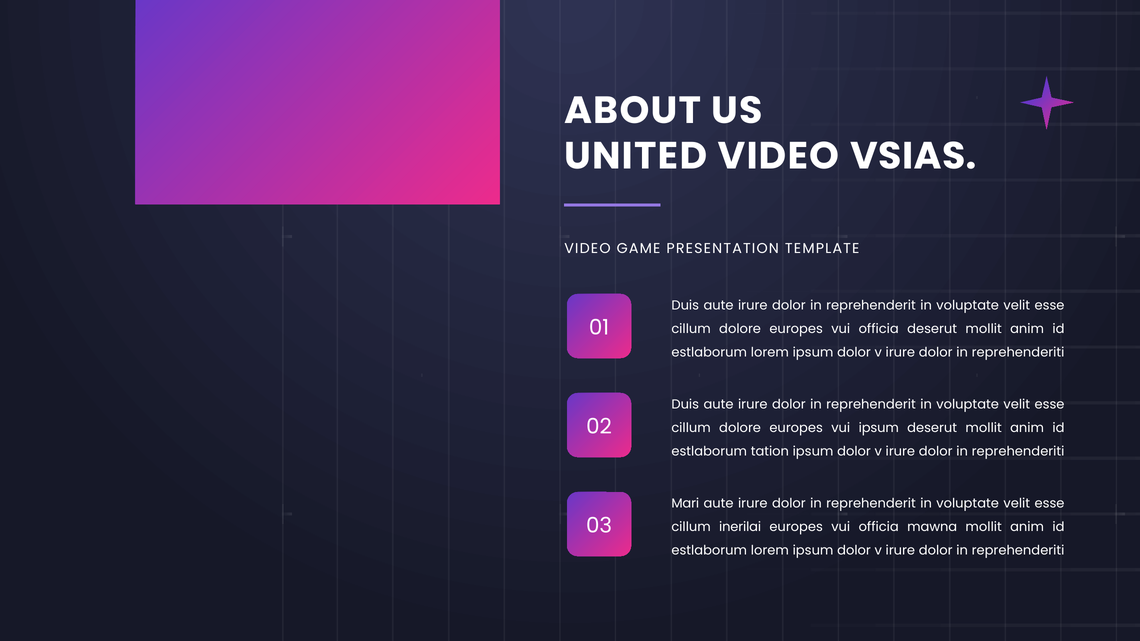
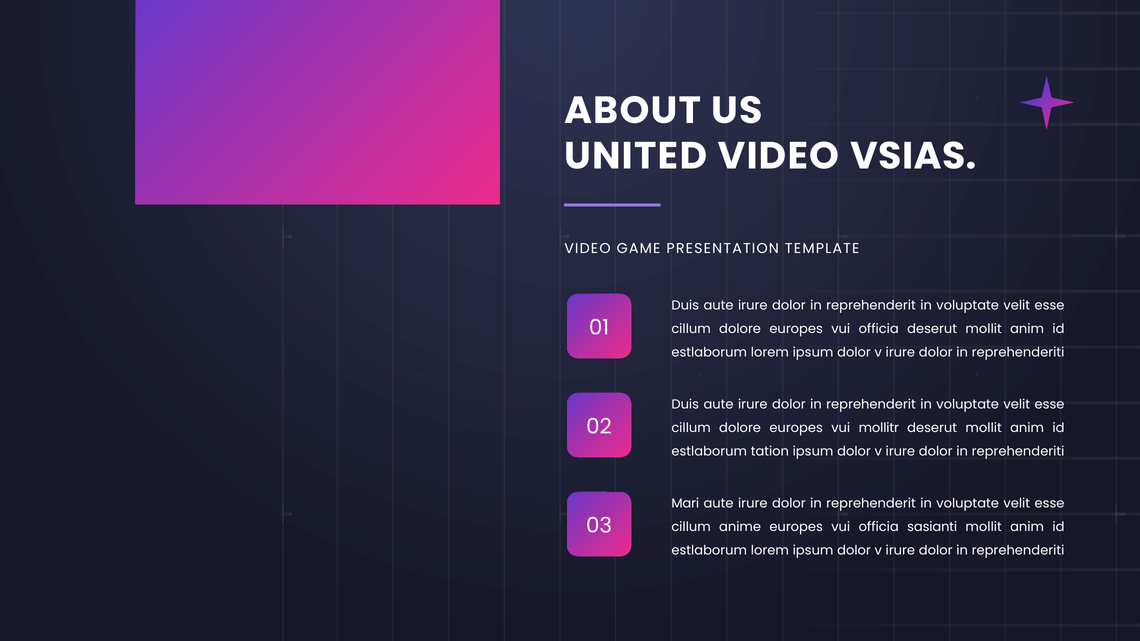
vui ipsum: ipsum -> mollitr
inerilai: inerilai -> anime
mawna: mawna -> sasianti
